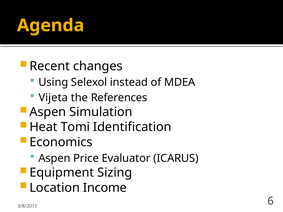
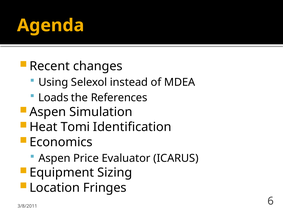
Vijeta: Vijeta -> Loads
Income: Income -> Fringes
